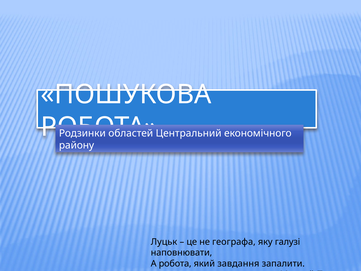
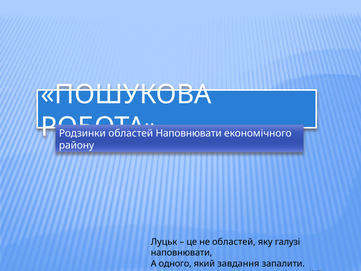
Центральний at (189, 133): Центральний -> Наповнювати
не географа: географа -> областей
А робота: робота -> одного
